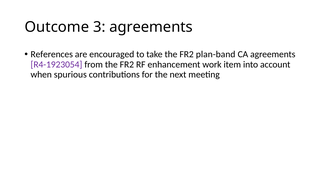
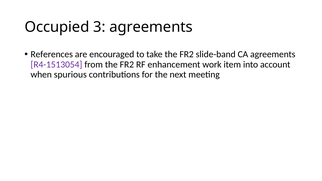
Outcome: Outcome -> Occupied
plan-band: plan-band -> slide-band
R4-1923054: R4-1923054 -> R4-1513054
